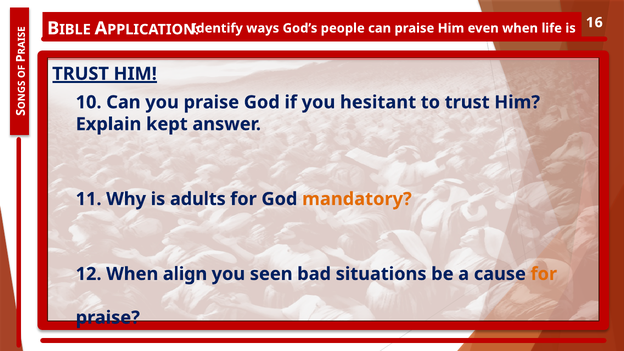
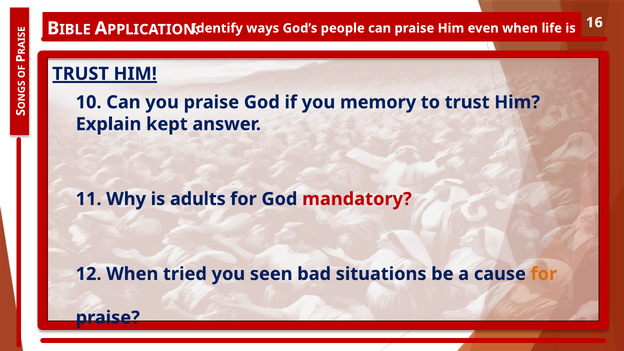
hesitant: hesitant -> memory
mandatory colour: orange -> red
align: align -> tried
